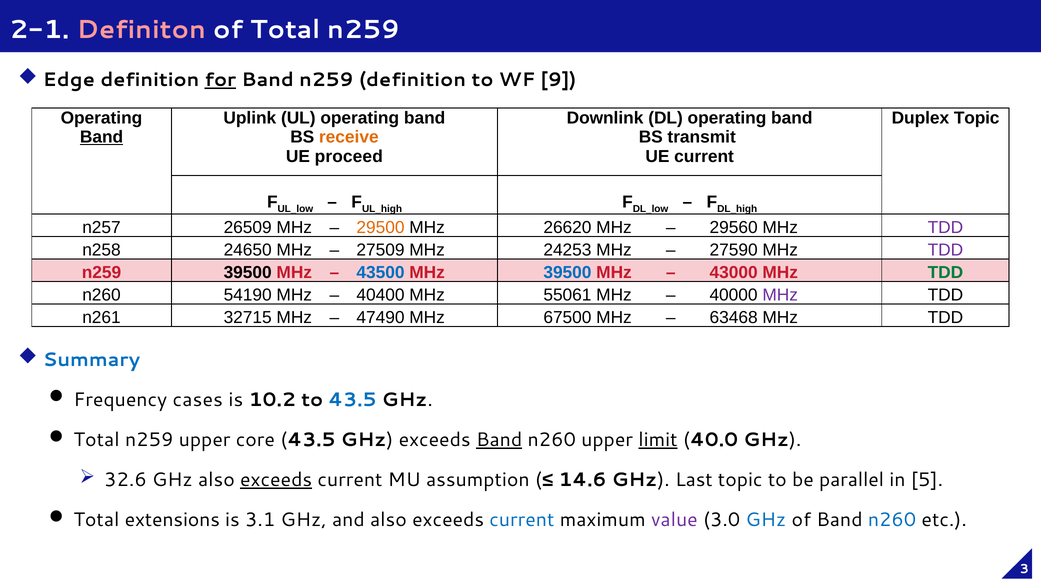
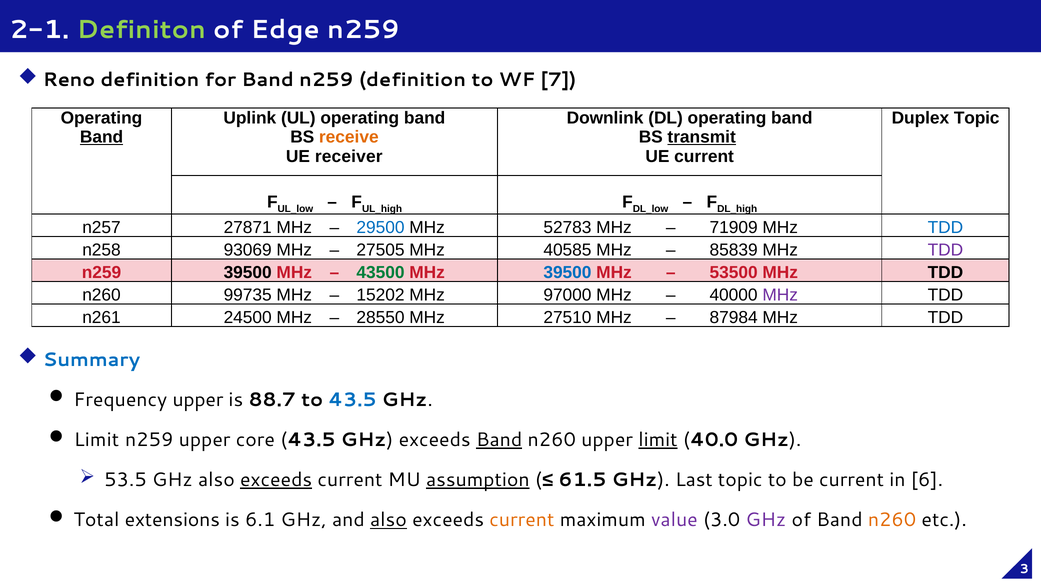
Definiton colour: pink -> light green
of Total: Total -> Edge
Edge: Edge -> Reno
for underline: present -> none
9: 9 -> 7
transmit underline: none -> present
proceed: proceed -> receiver
26509: 26509 -> 27871
29500 colour: orange -> blue
26620: 26620 -> 52783
29560: 29560 -> 71909
TDD at (945, 228) colour: purple -> blue
24650: 24650 -> 93069
27509: 27509 -> 27505
24253: 24253 -> 40585
27590: 27590 -> 85839
43500 colour: blue -> green
43000: 43000 -> 53500
TDD at (945, 273) colour: green -> black
54190: 54190 -> 99735
40400: 40400 -> 15202
55061: 55061 -> 97000
32715: 32715 -> 24500
47490: 47490 -> 28550
67500: 67500 -> 27510
63468: 63468 -> 87984
Frequency cases: cases -> upper
10.2: 10.2 -> 88.7
Total at (97, 440): Total -> Limit
32.6: 32.6 -> 53.5
assumption underline: none -> present
14.6: 14.6 -> 61.5
be parallel: parallel -> current
5: 5 -> 6
3.1: 3.1 -> 6.1
also at (388, 521) underline: none -> present
current at (522, 521) colour: blue -> orange
GHz at (766, 521) colour: blue -> purple
n260 at (892, 521) colour: blue -> orange
